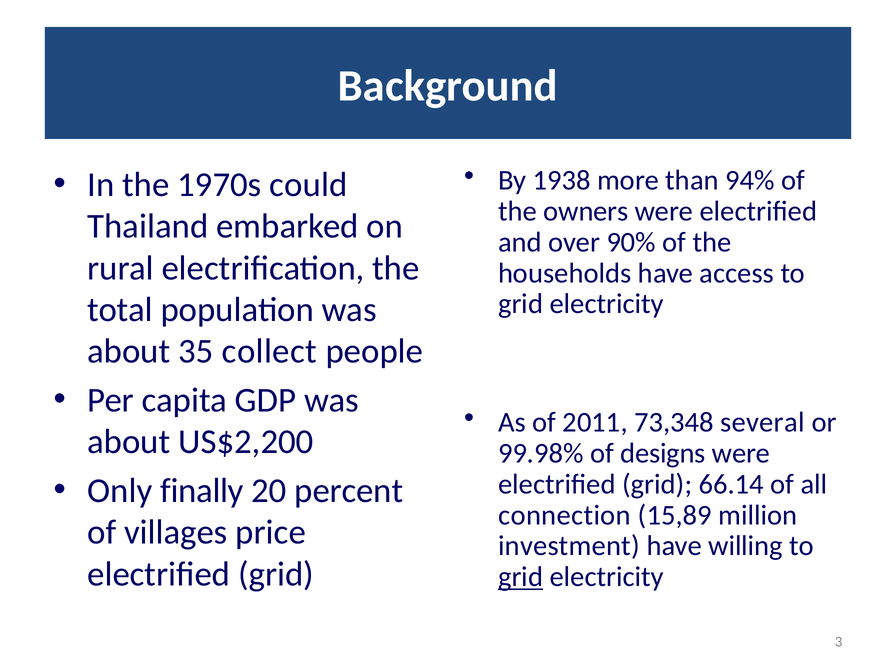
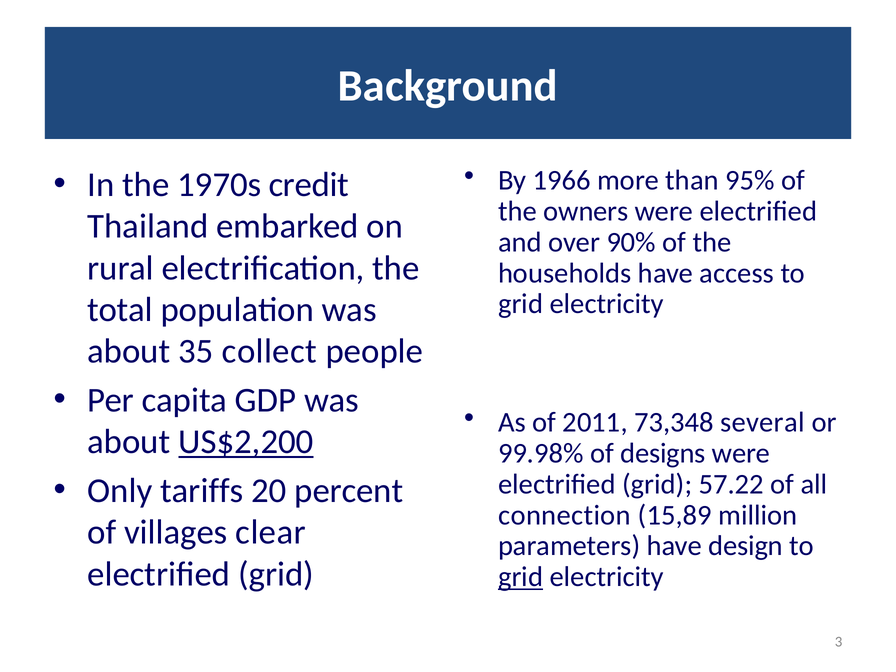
1938: 1938 -> 1966
94%: 94% -> 95%
could: could -> credit
US$2,200 underline: none -> present
finally: finally -> tariffs
66.14: 66.14 -> 57.22
price: price -> clear
investment: investment -> parameters
willing: willing -> design
